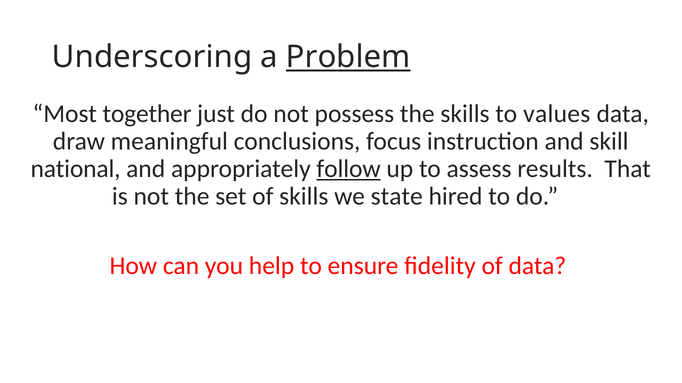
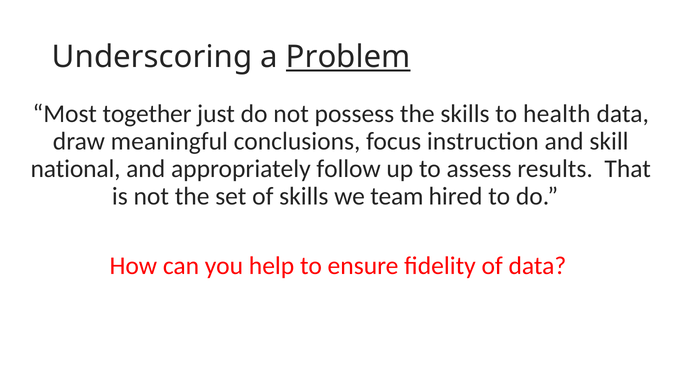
values: values -> health
follow underline: present -> none
state: state -> team
